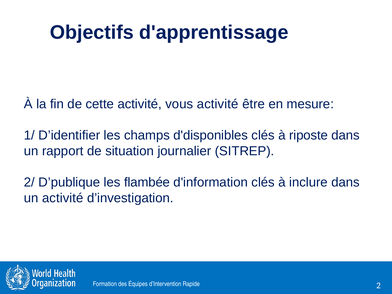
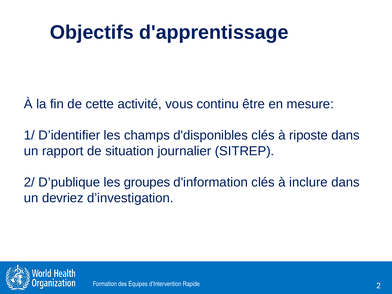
vous activité: activité -> continu
flambée: flambée -> groupes
un activité: activité -> devriez
